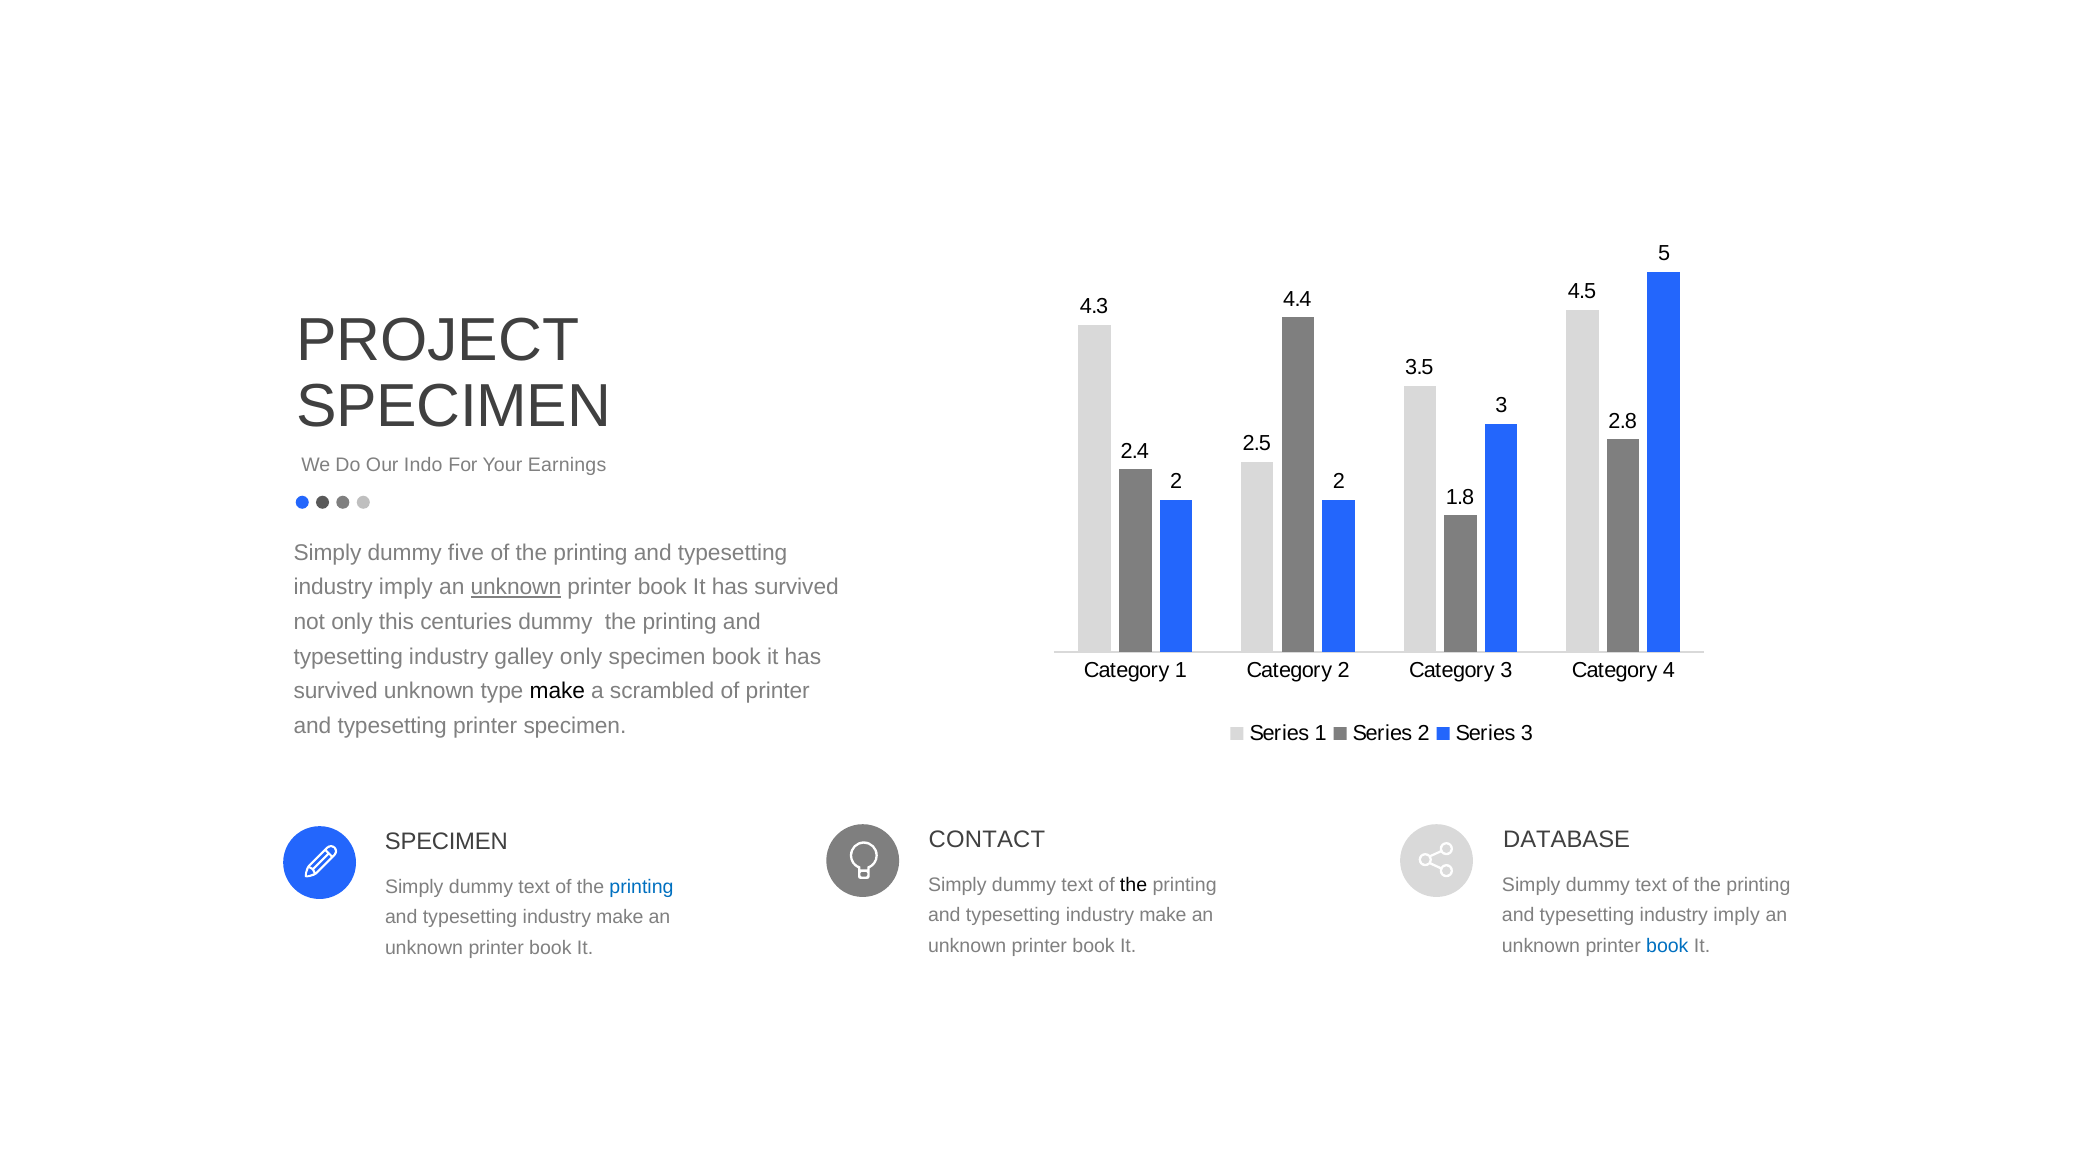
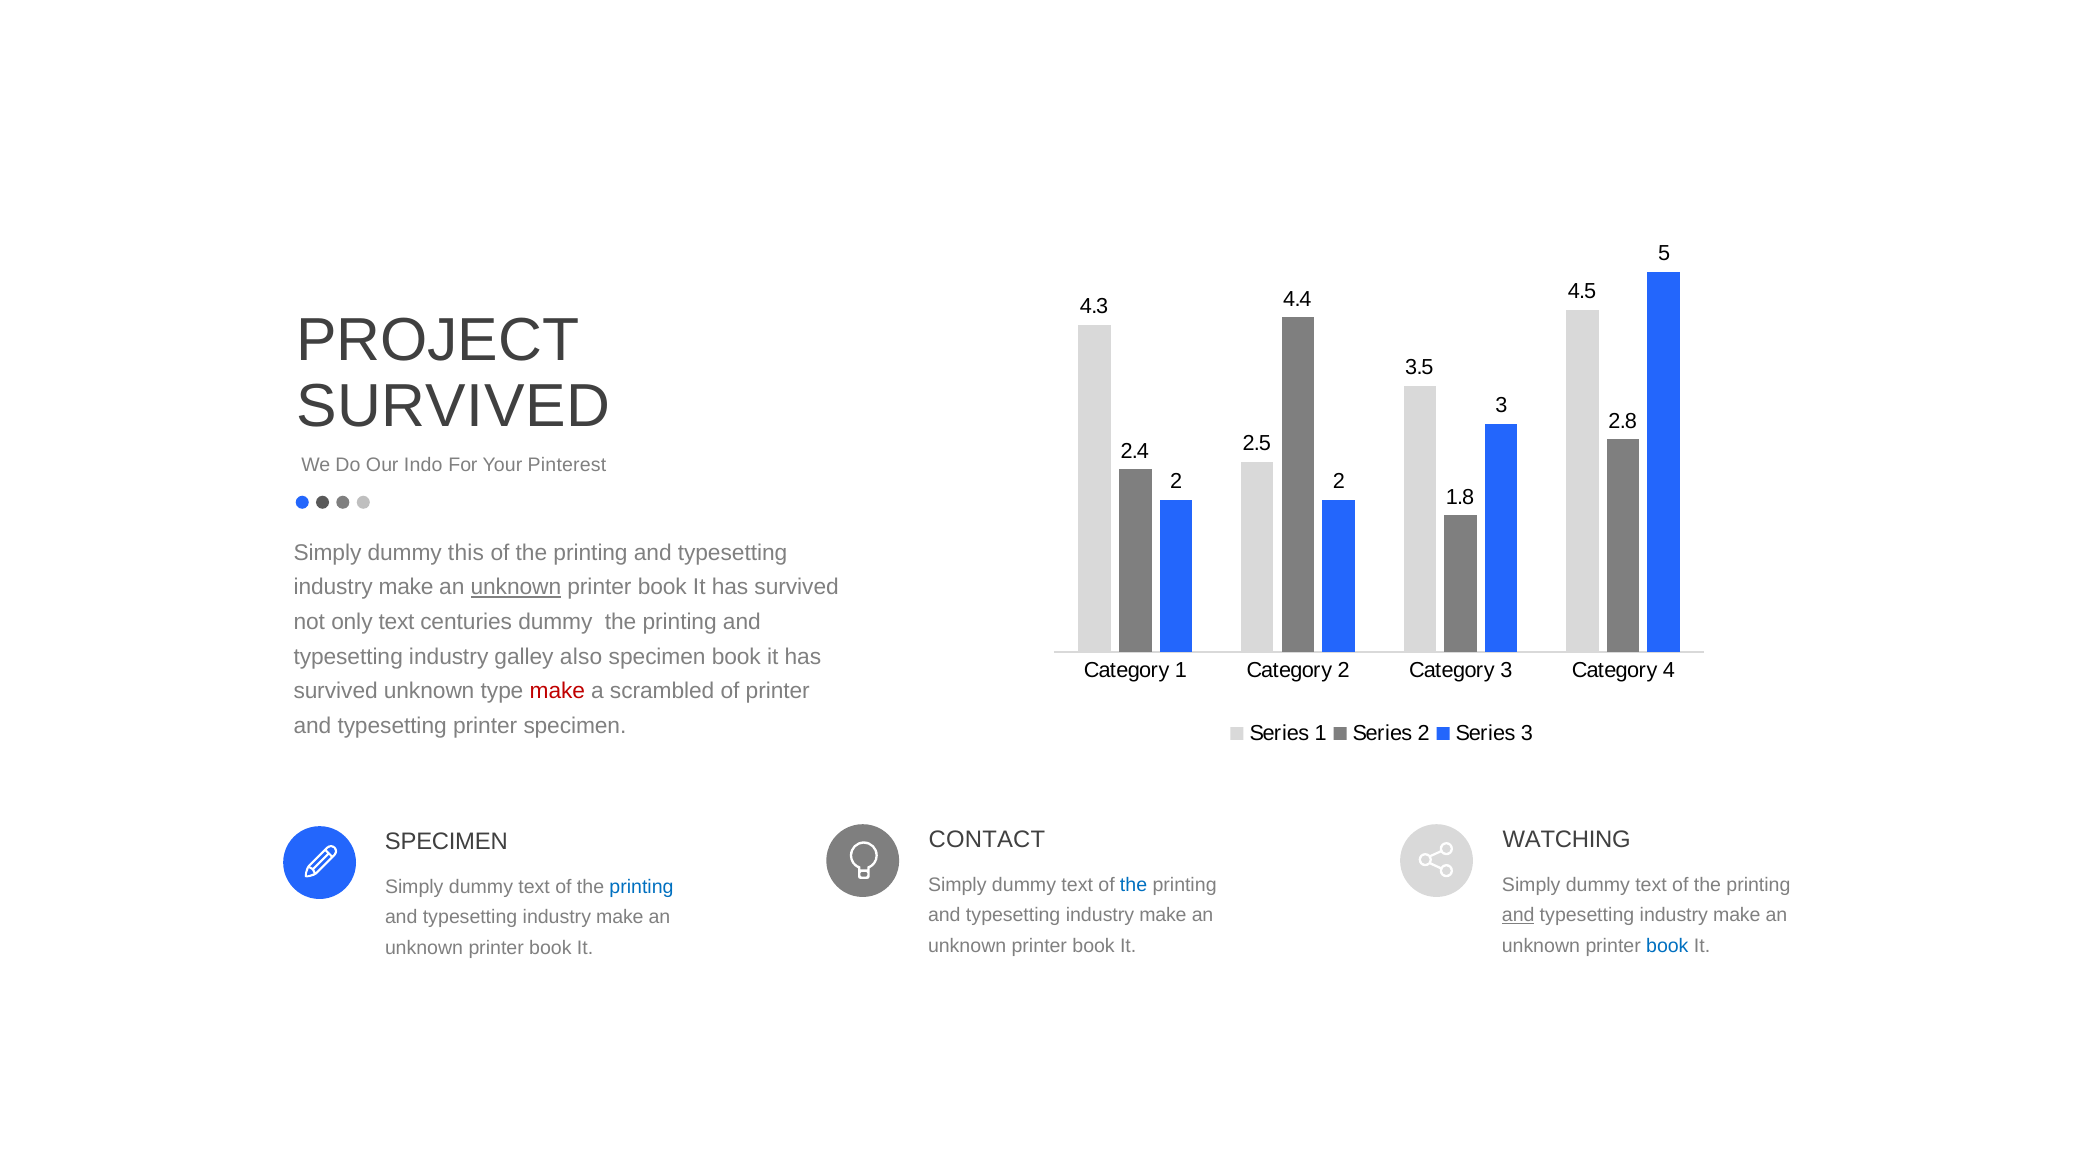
SPECIMEN at (454, 406): SPECIMEN -> SURVIVED
Earnings: Earnings -> Pinterest
five: five -> this
imply at (406, 587): imply -> make
only this: this -> text
galley only: only -> also
make at (557, 691) colour: black -> red
DATABASE: DATABASE -> WATCHING
the at (1134, 885) colour: black -> blue
and at (1518, 915) underline: none -> present
imply at (1737, 915): imply -> make
